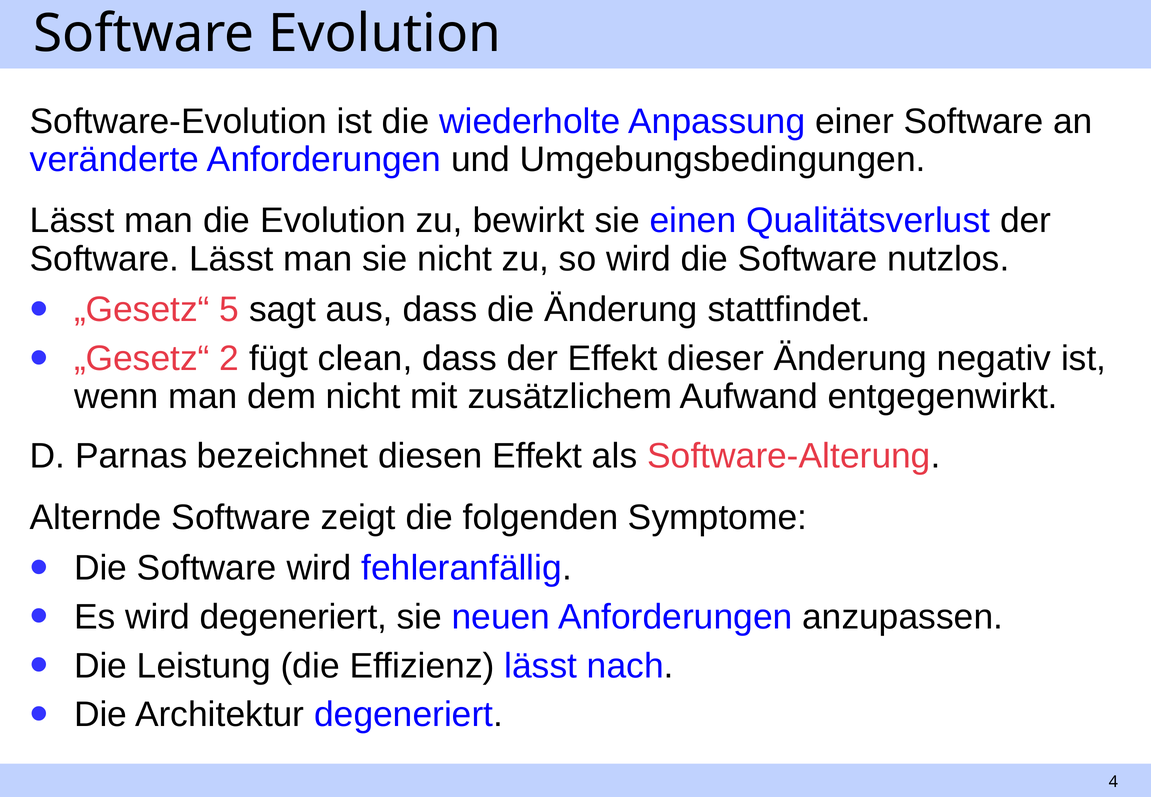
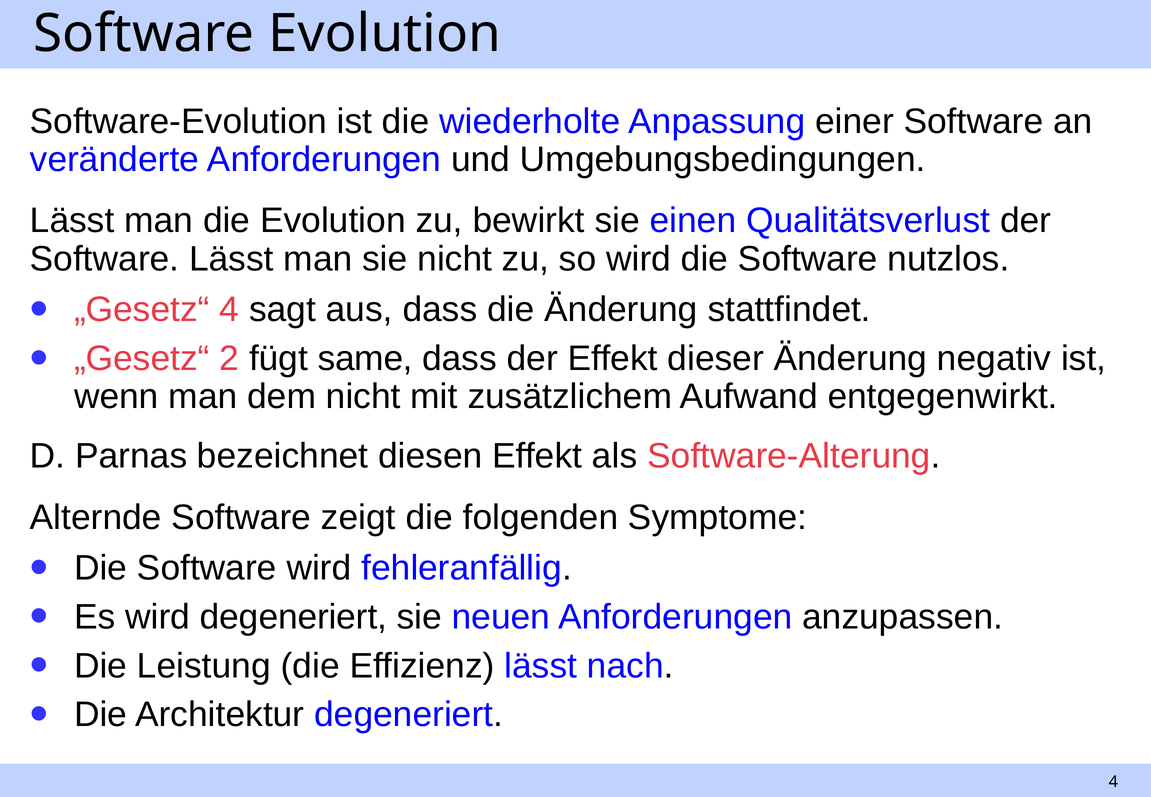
„Gesetz“ 5: 5 -> 4
clean: clean -> same
